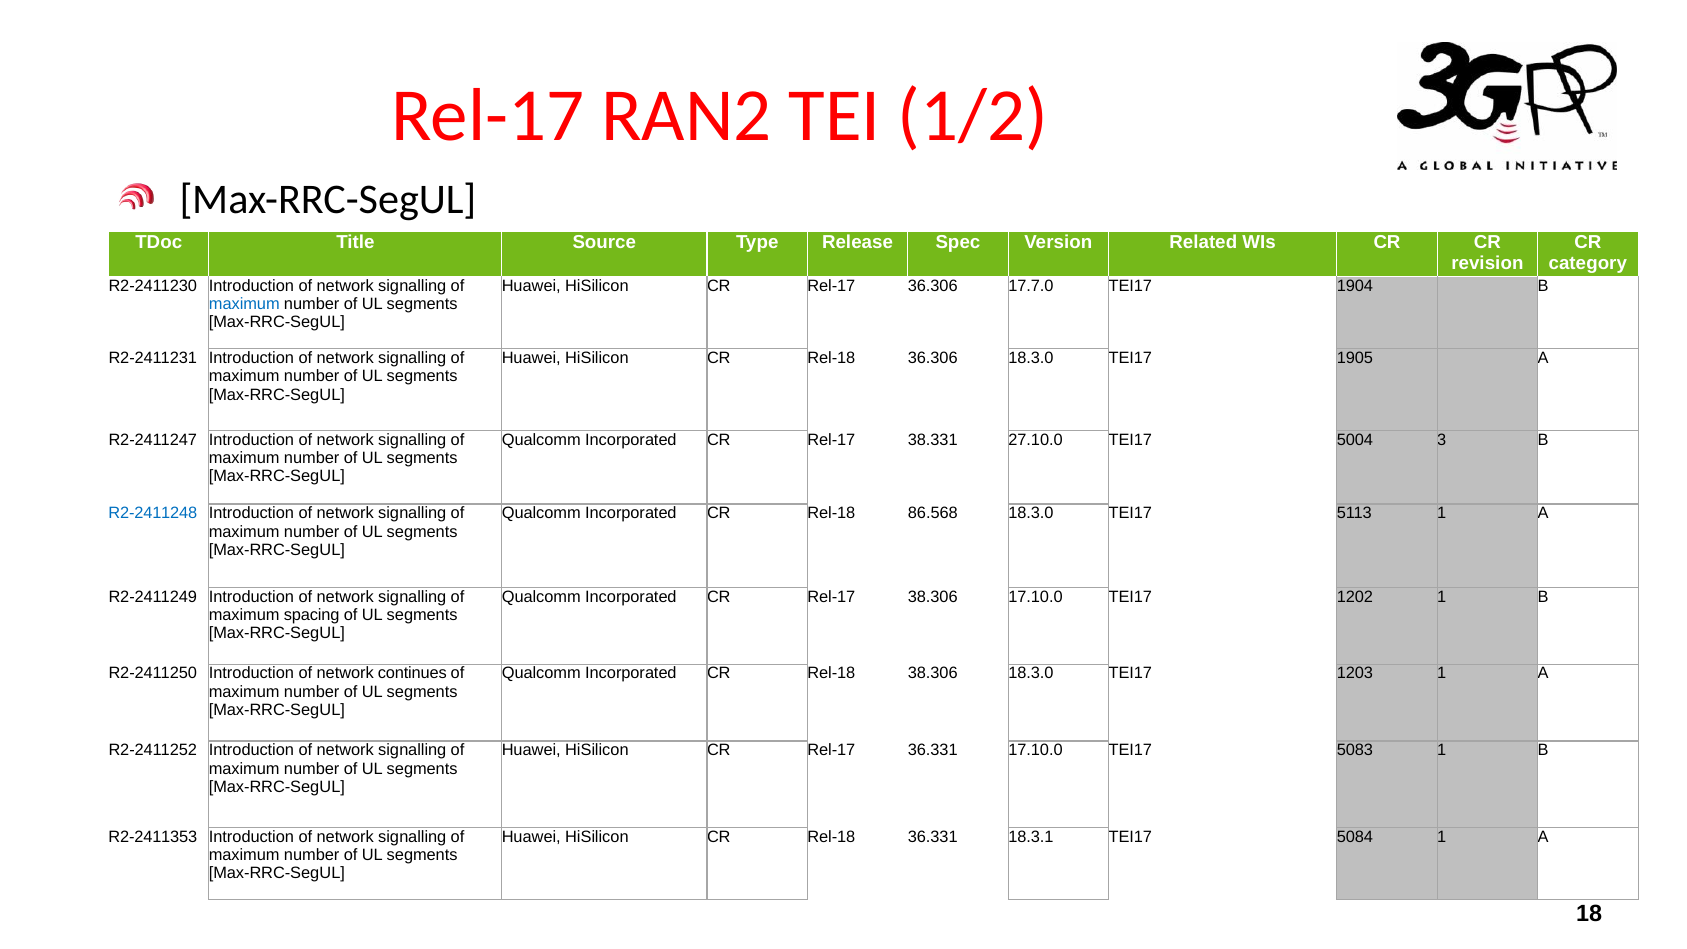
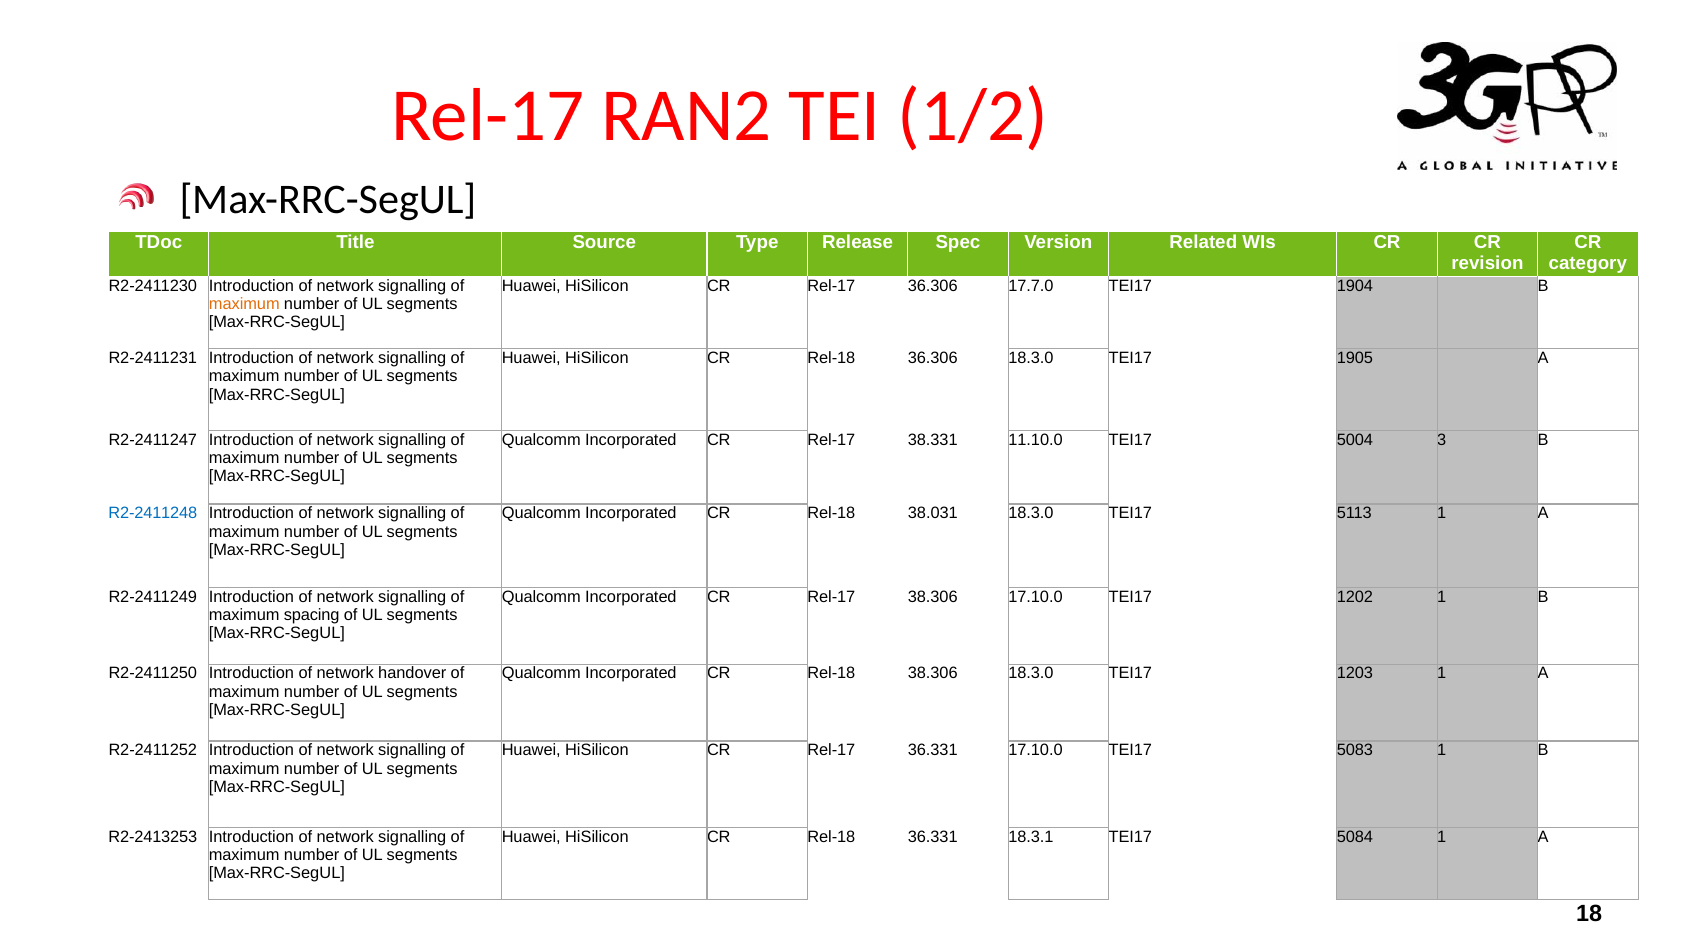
maximum at (244, 304) colour: blue -> orange
27.10.0: 27.10.0 -> 11.10.0
86.568: 86.568 -> 38.031
continues: continues -> handover
R2-2411353: R2-2411353 -> R2-2413253
